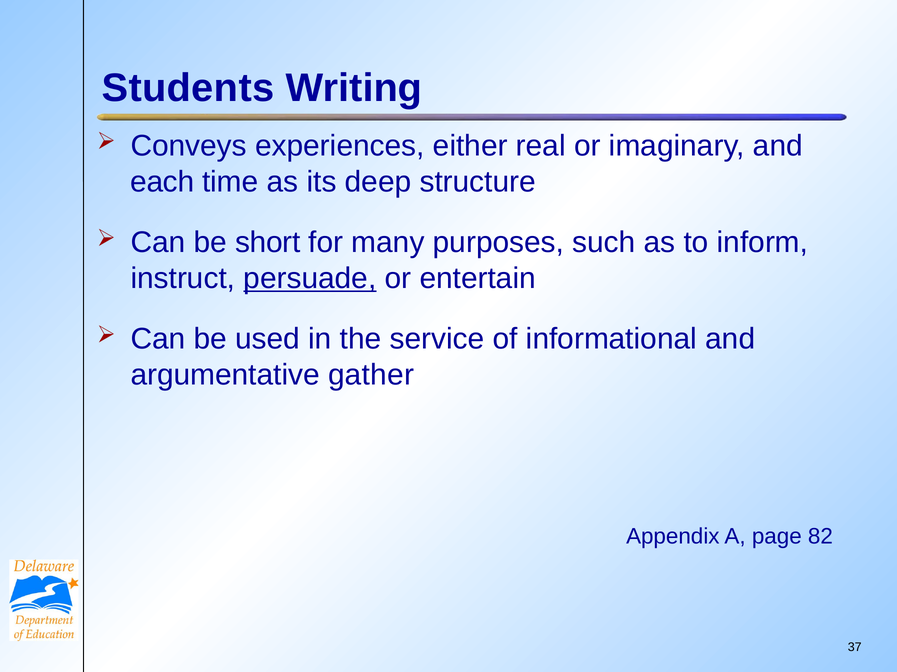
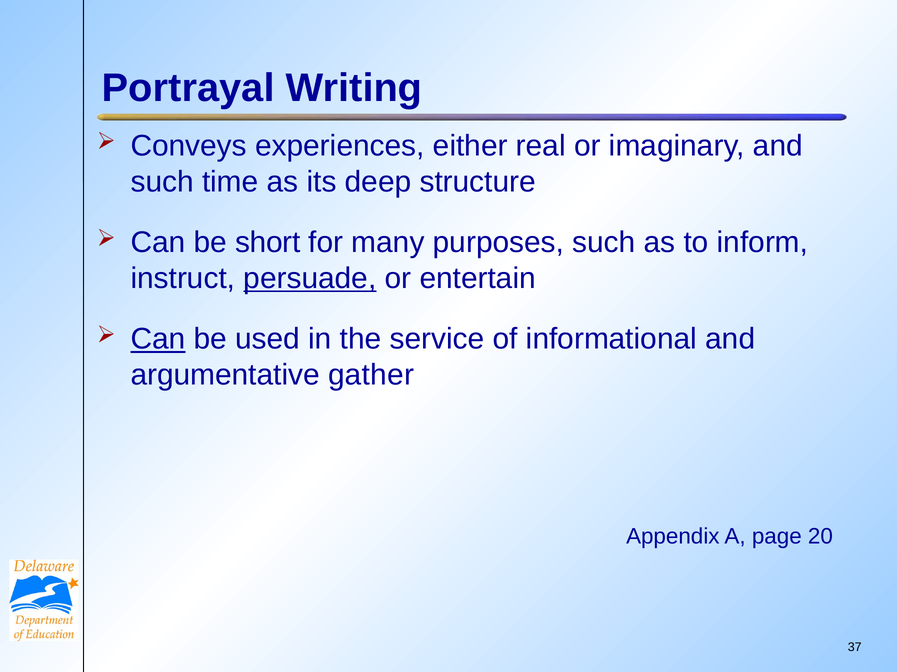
Students: Students -> Portrayal
each at (162, 182): each -> such
Can at (158, 339) underline: none -> present
82: 82 -> 20
